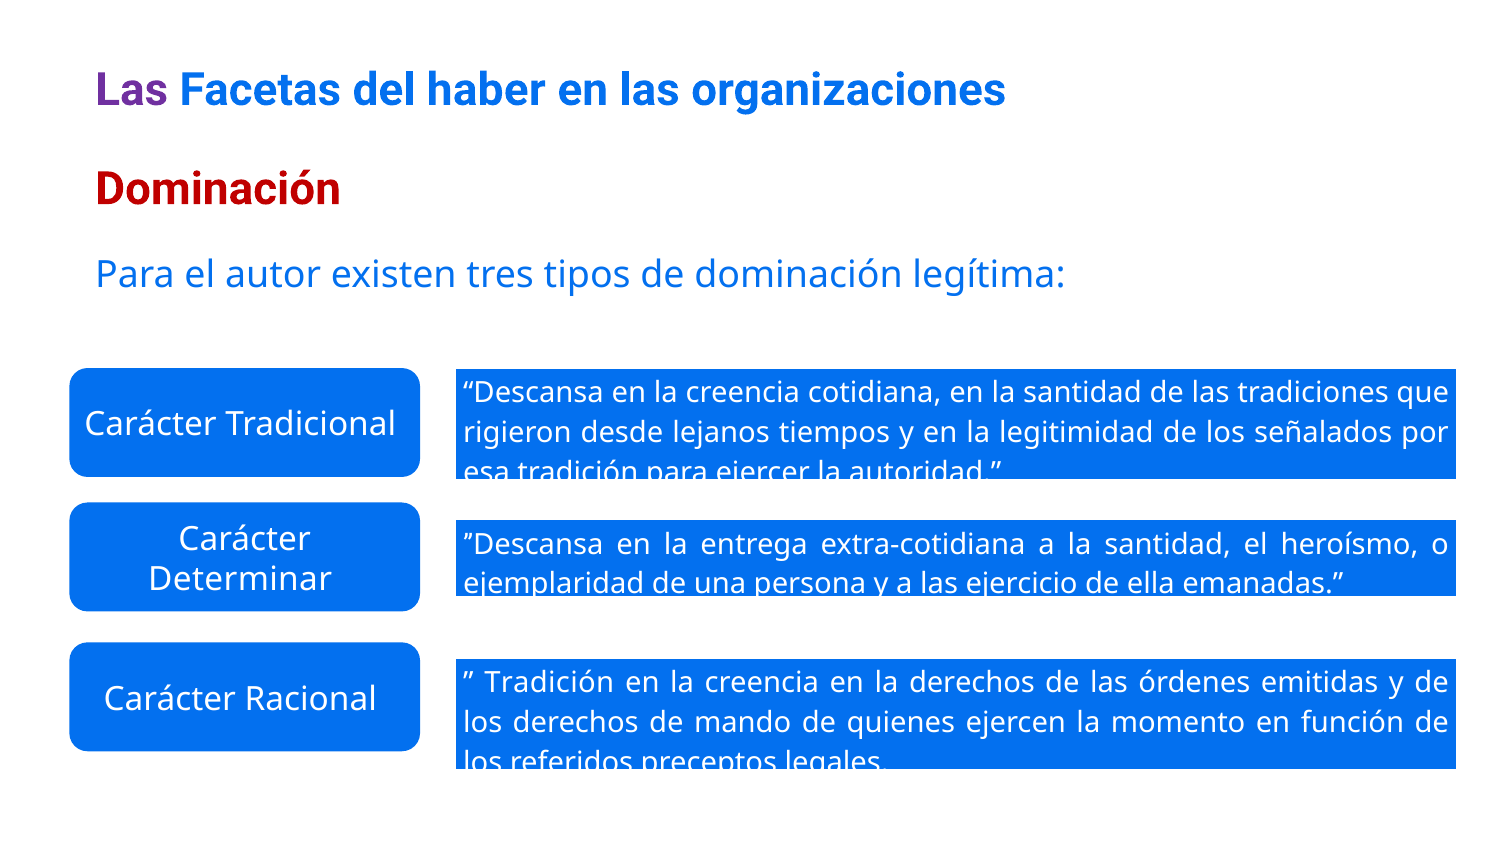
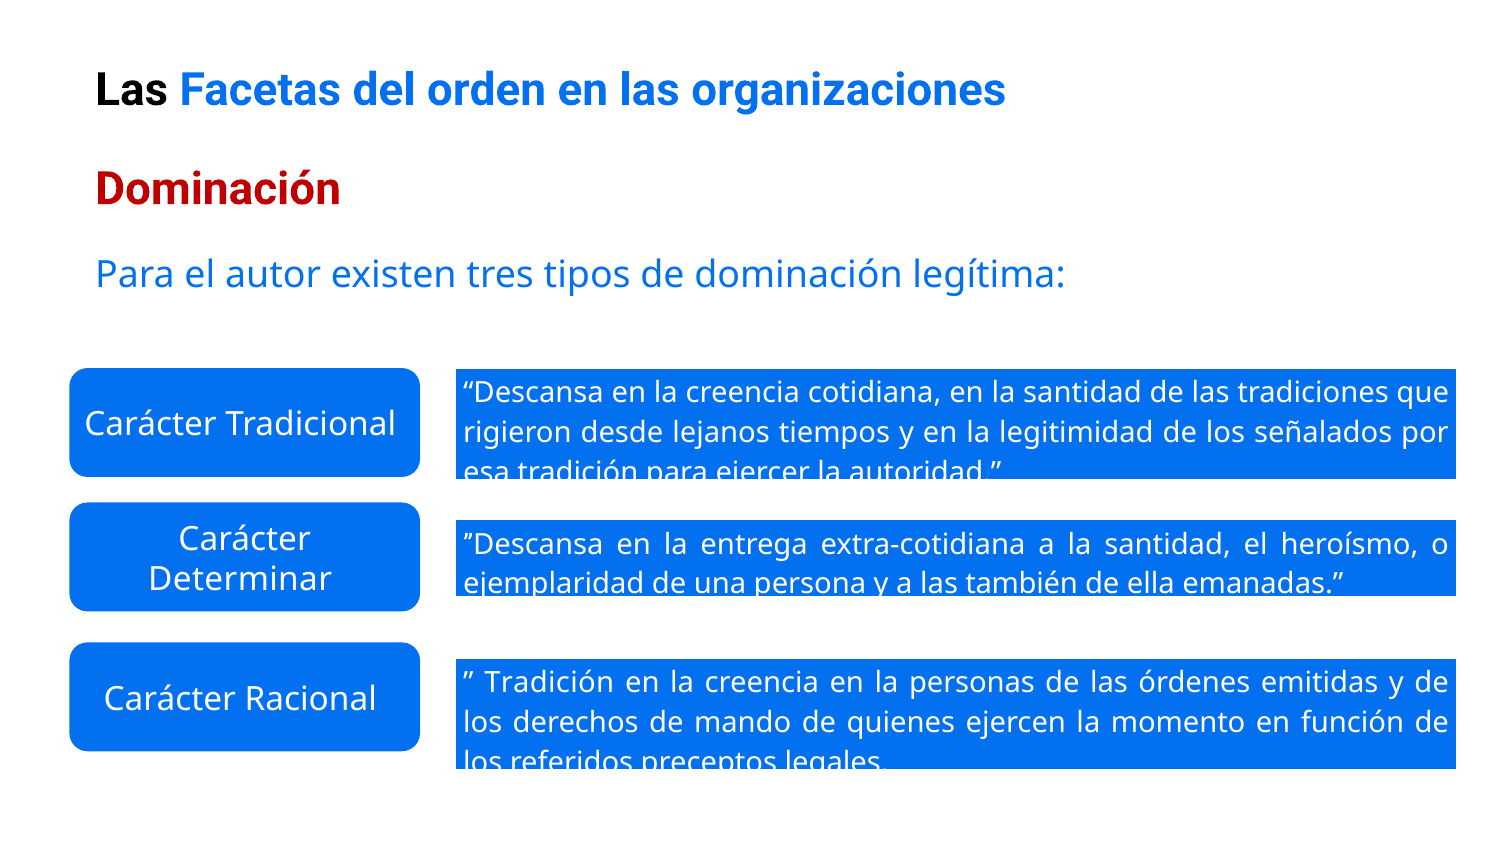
Las at (132, 90) colour: purple -> black
haber: haber -> orden
ejercicio: ejercicio -> también
la derechos: derechos -> personas
